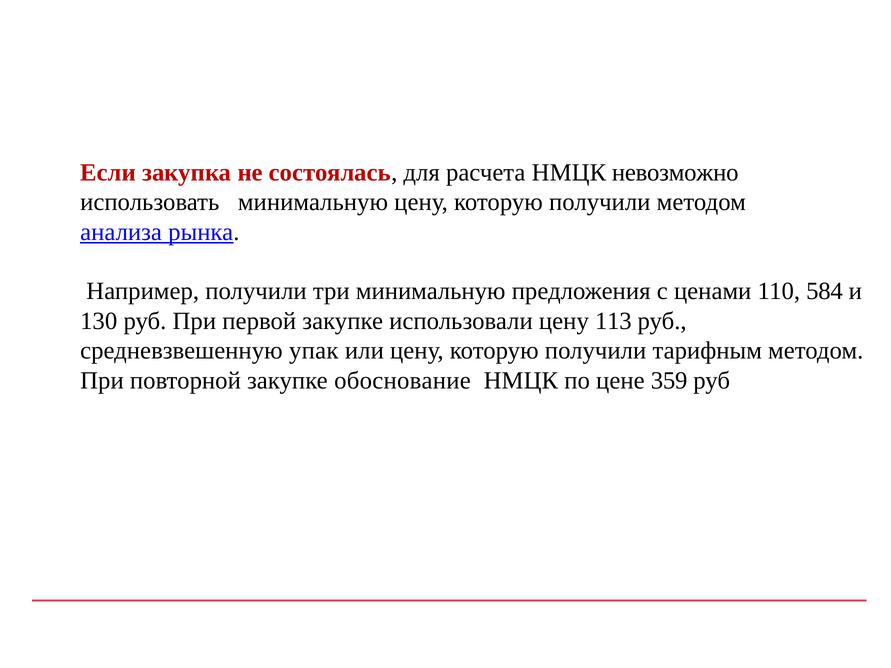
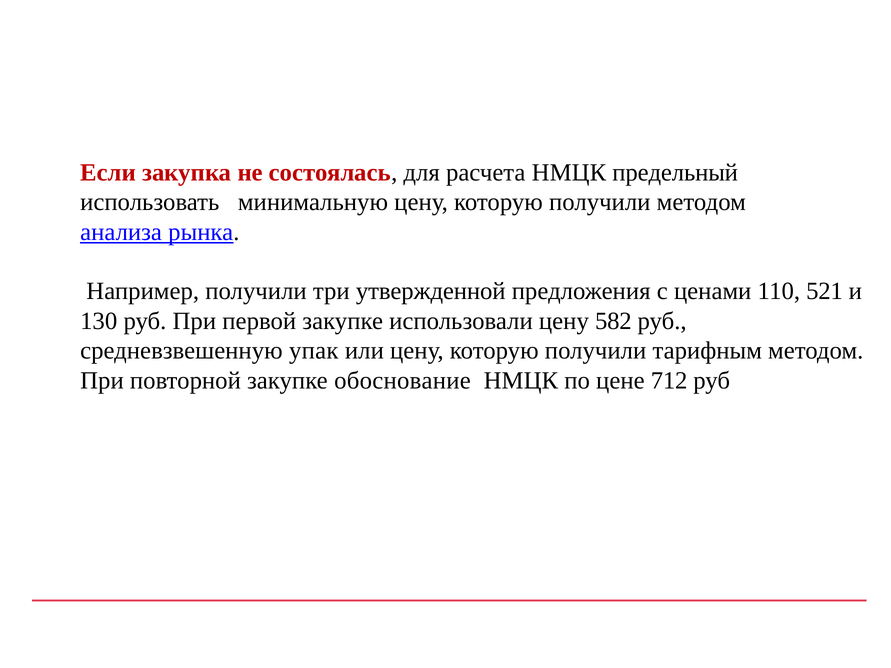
невозможно: невозможно -> предельный
три минимальную: минимальную -> утвержденной
584: 584 -> 521
113: 113 -> 582
359: 359 -> 712
